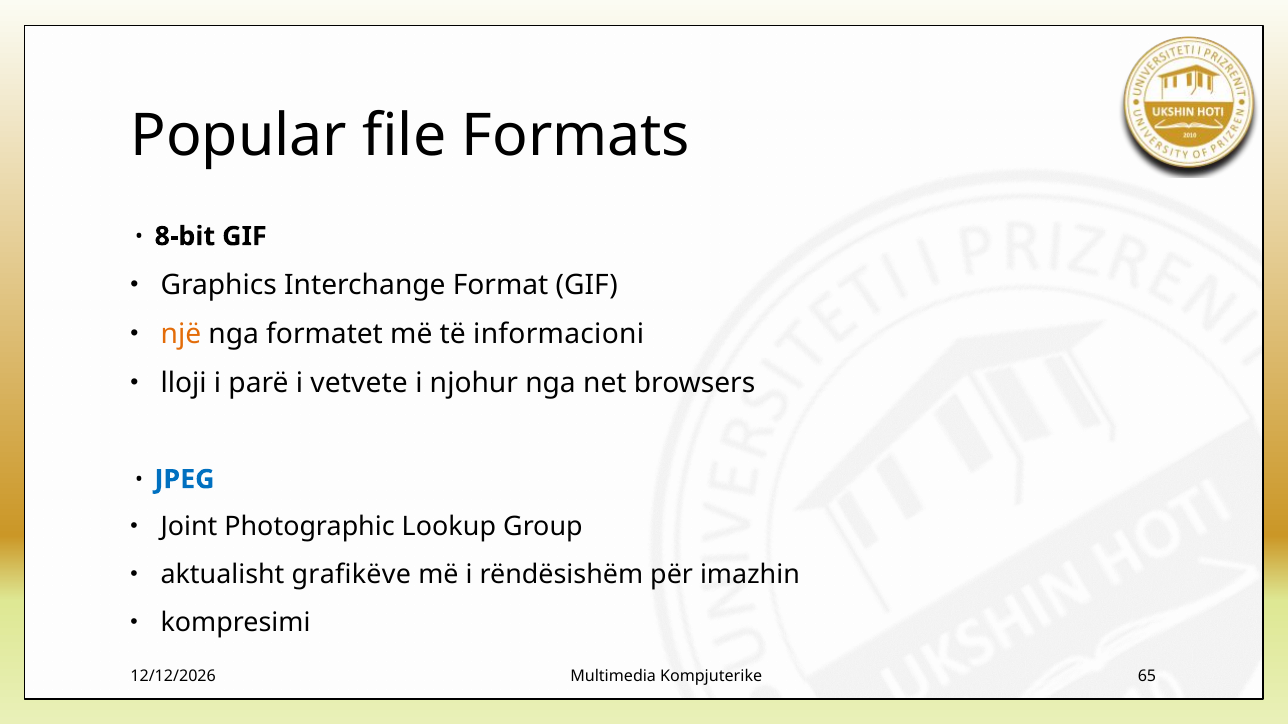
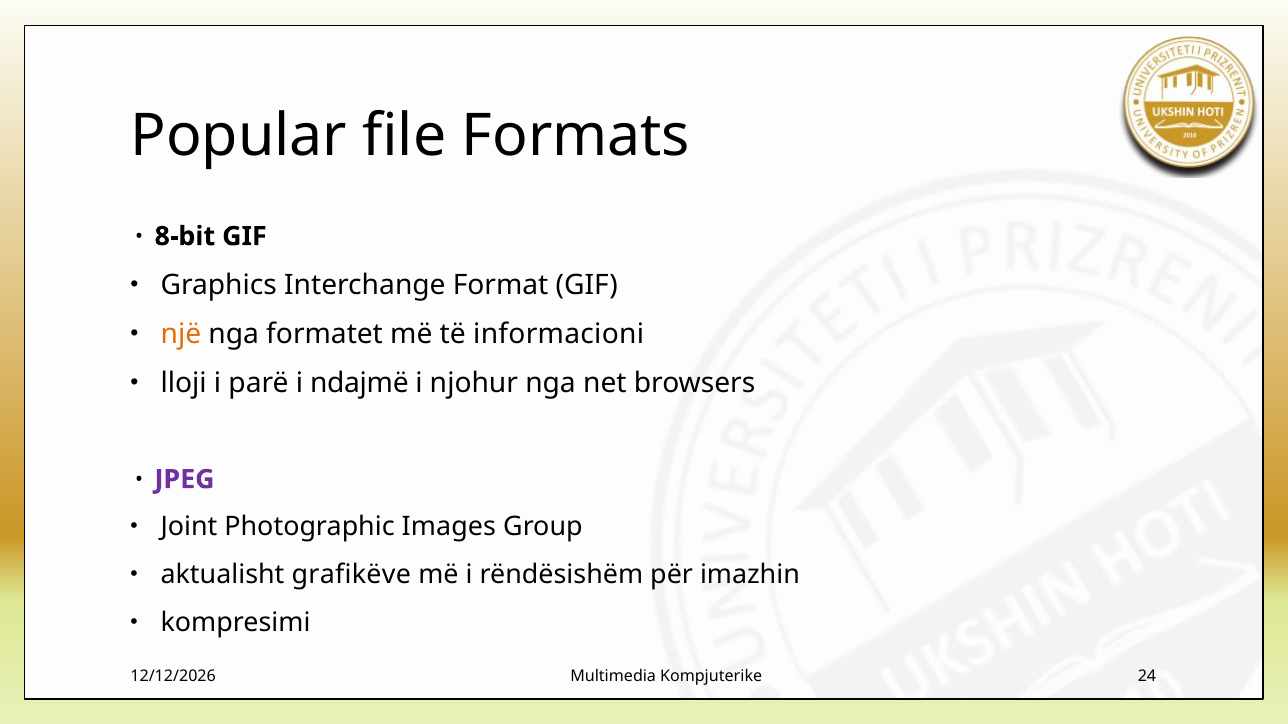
vetvete: vetvete -> ndajmë
JPEG colour: blue -> purple
Lookup: Lookup -> Images
65: 65 -> 24
